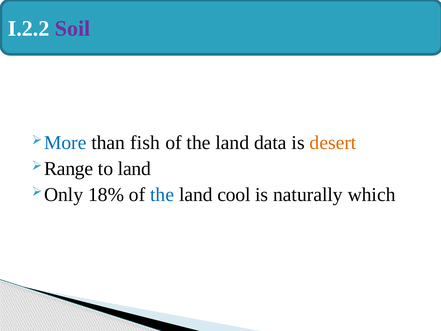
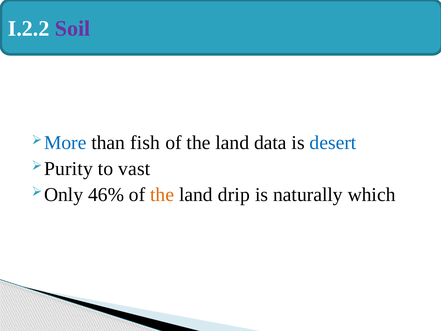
desert colour: orange -> blue
Range: Range -> Purity
to land: land -> vast
18%: 18% -> 46%
the at (162, 194) colour: blue -> orange
cool: cool -> drip
